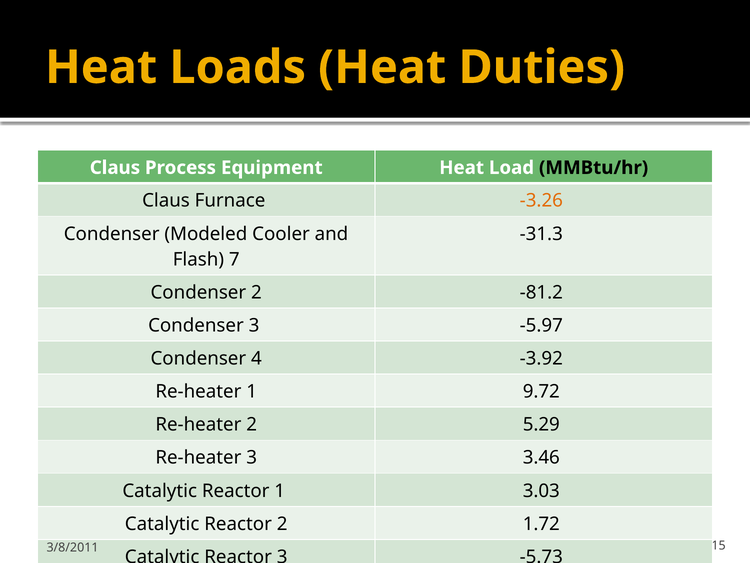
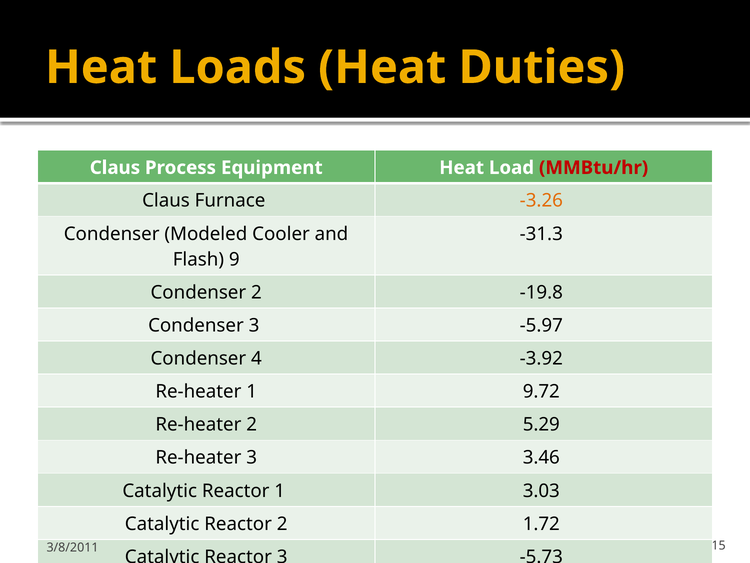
MMBtu/hr colour: black -> red
7: 7 -> 9
-81.2: -81.2 -> -19.8
